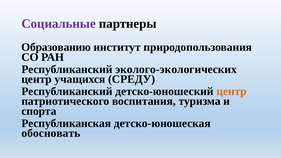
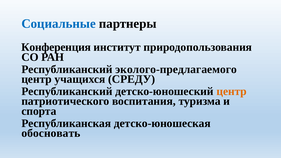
Социальные colour: purple -> blue
Образованию: Образованию -> Конференция
эколого-экологических: эколого-экологических -> эколого-предлагаемого
